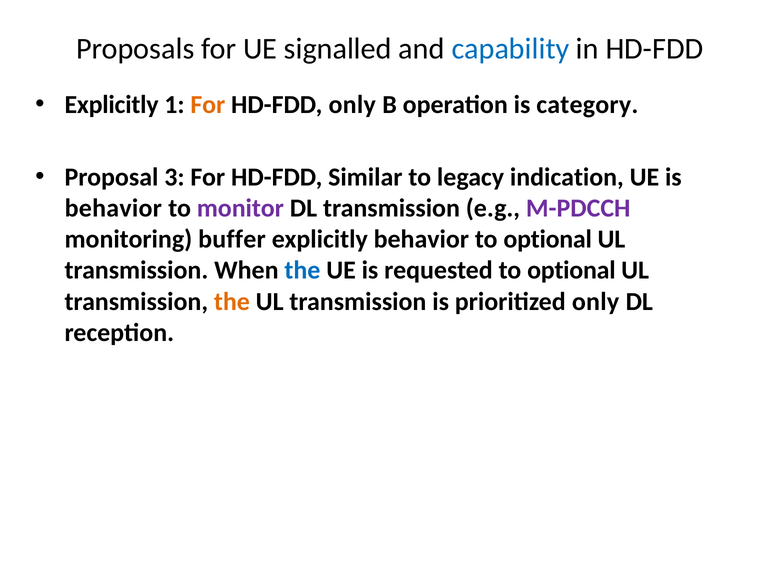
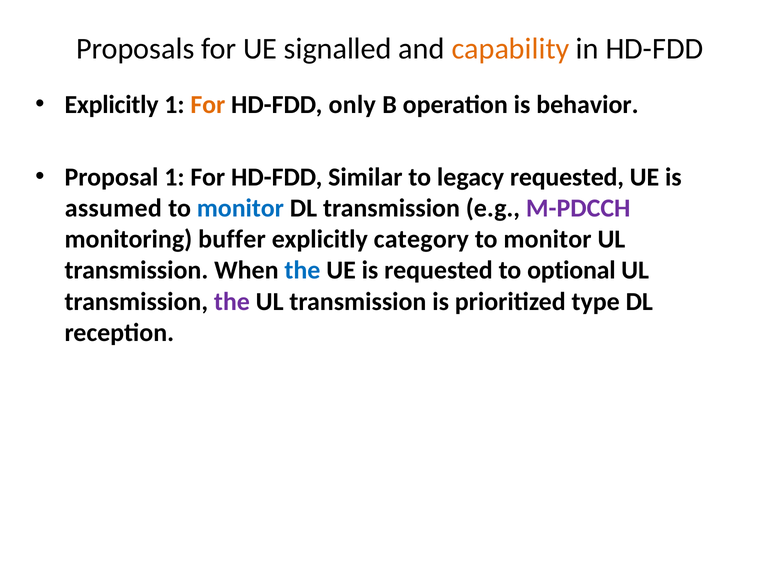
capability colour: blue -> orange
category: category -> behavior
Proposal 3: 3 -> 1
legacy indication: indication -> requested
behavior at (113, 208): behavior -> assumed
monitor at (240, 208) colour: purple -> blue
explicitly behavior: behavior -> category
optional at (548, 240): optional -> monitor
the at (232, 302) colour: orange -> purple
prioritized only: only -> type
